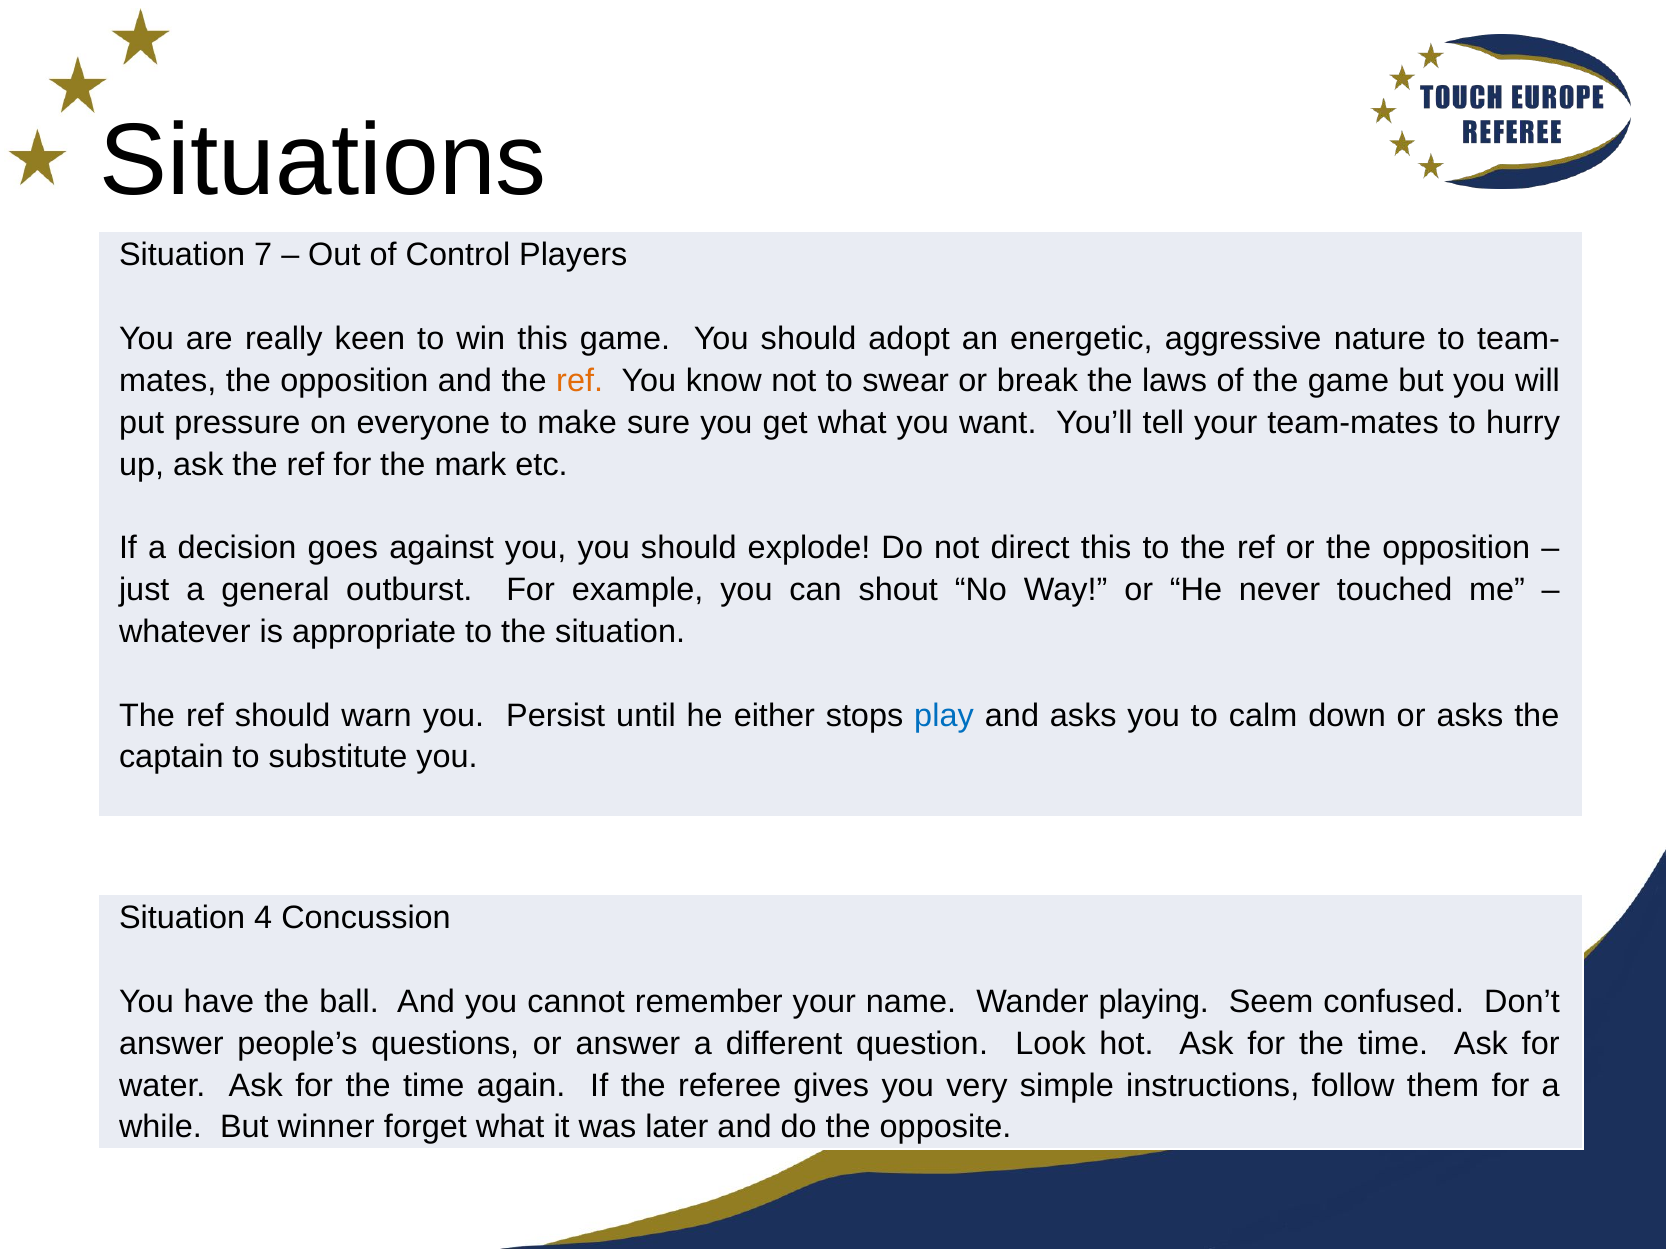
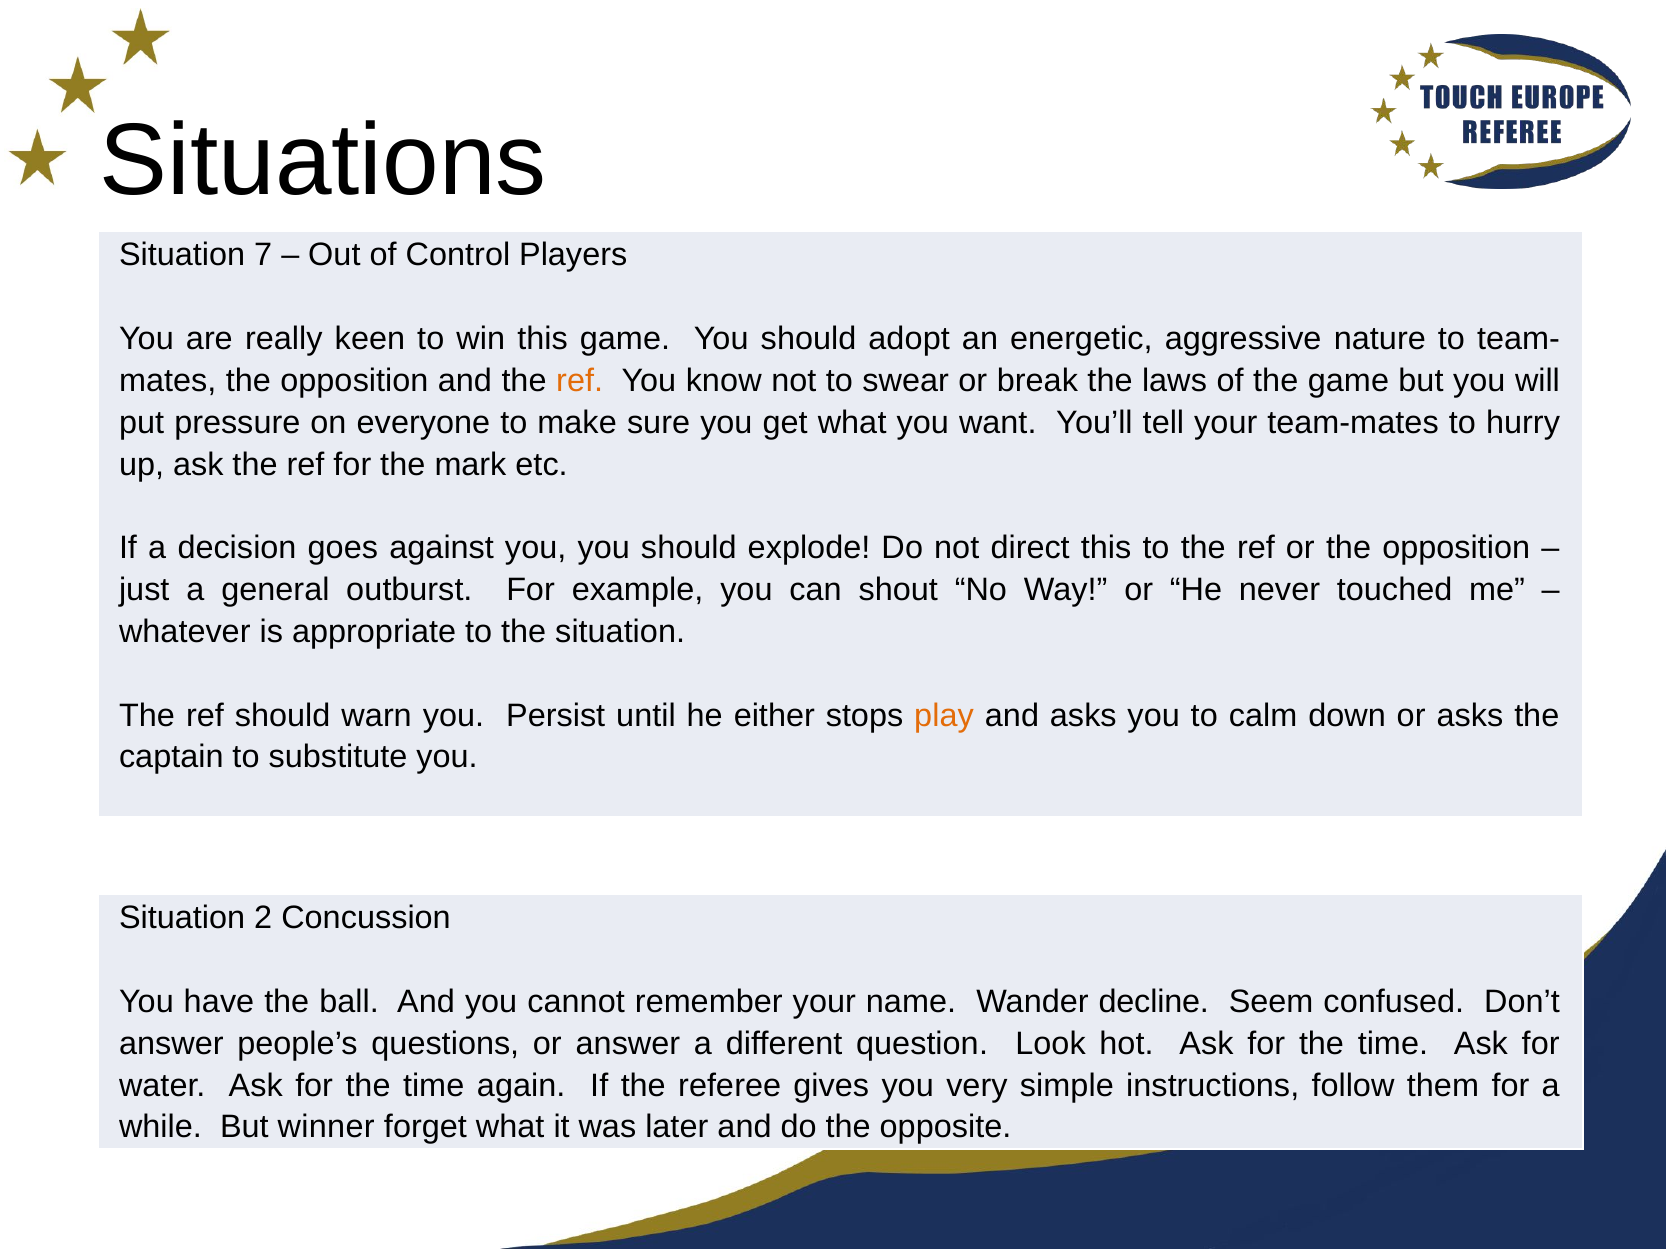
play colour: blue -> orange
4: 4 -> 2
playing: playing -> decline
